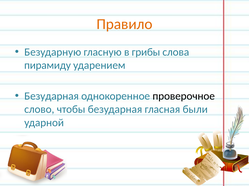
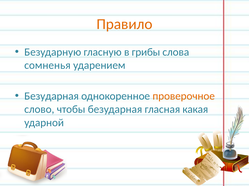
пирамиду: пирамиду -> сомненья
проверочное colour: black -> orange
были: были -> какая
